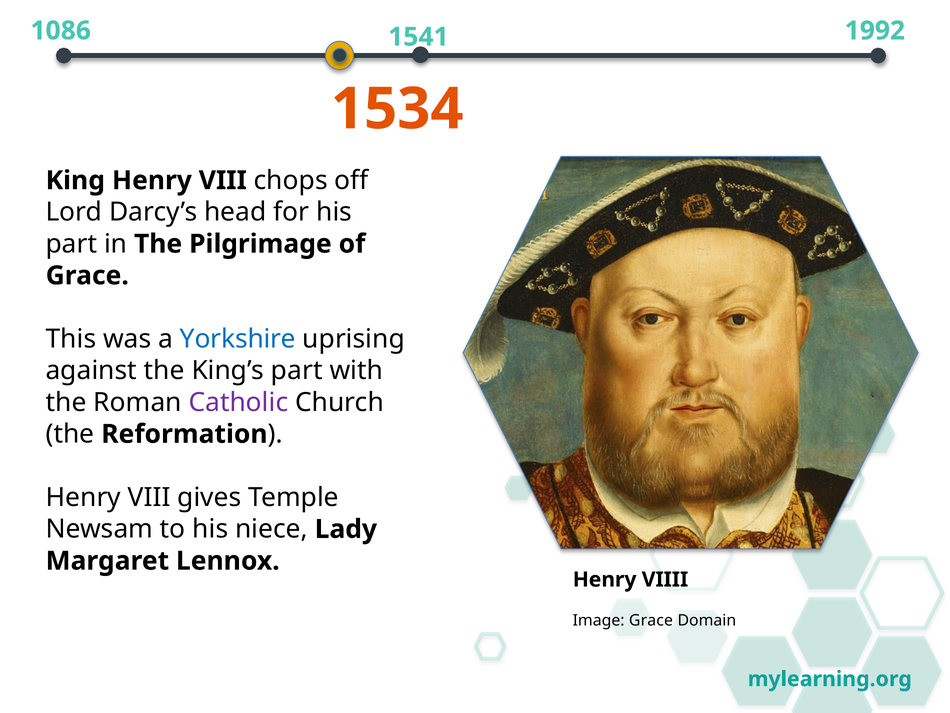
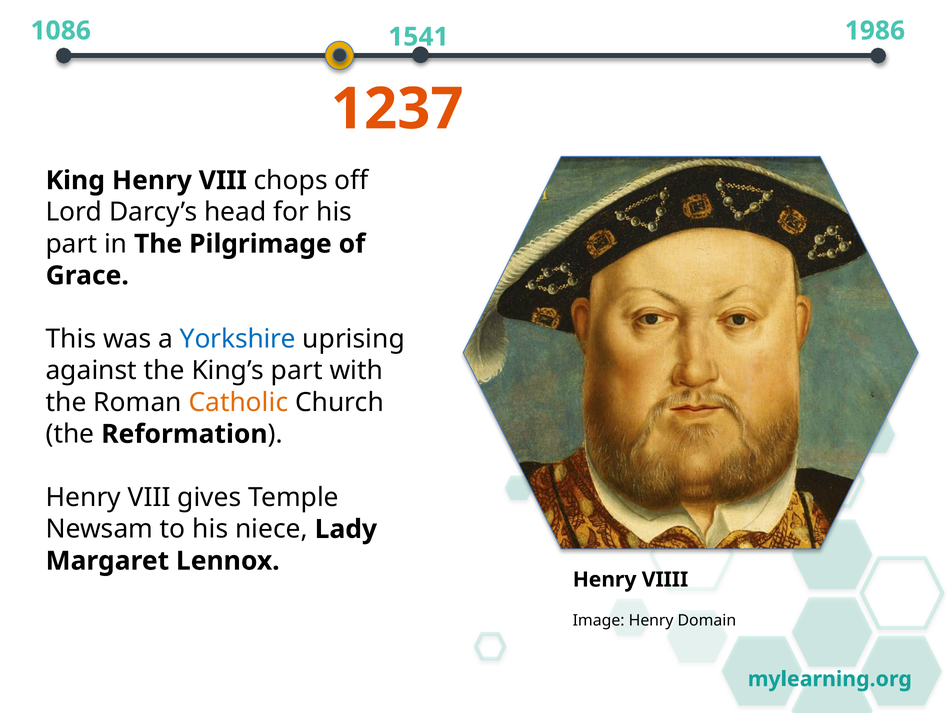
1992: 1992 -> 1986
1534: 1534 -> 1237
Catholic colour: purple -> orange
Image Grace: Grace -> Henry
